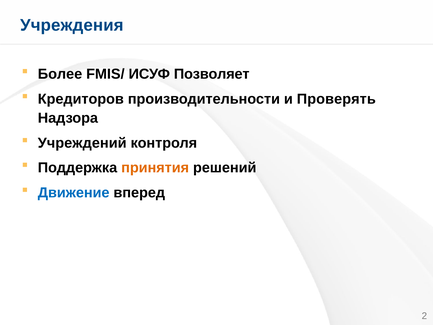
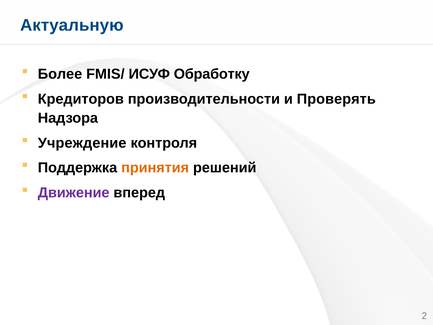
Учреждения: Учреждения -> Актуальную
Позволяет: Позволяет -> Обработку
Учреждений: Учреждений -> Учреждение
Движение colour: blue -> purple
